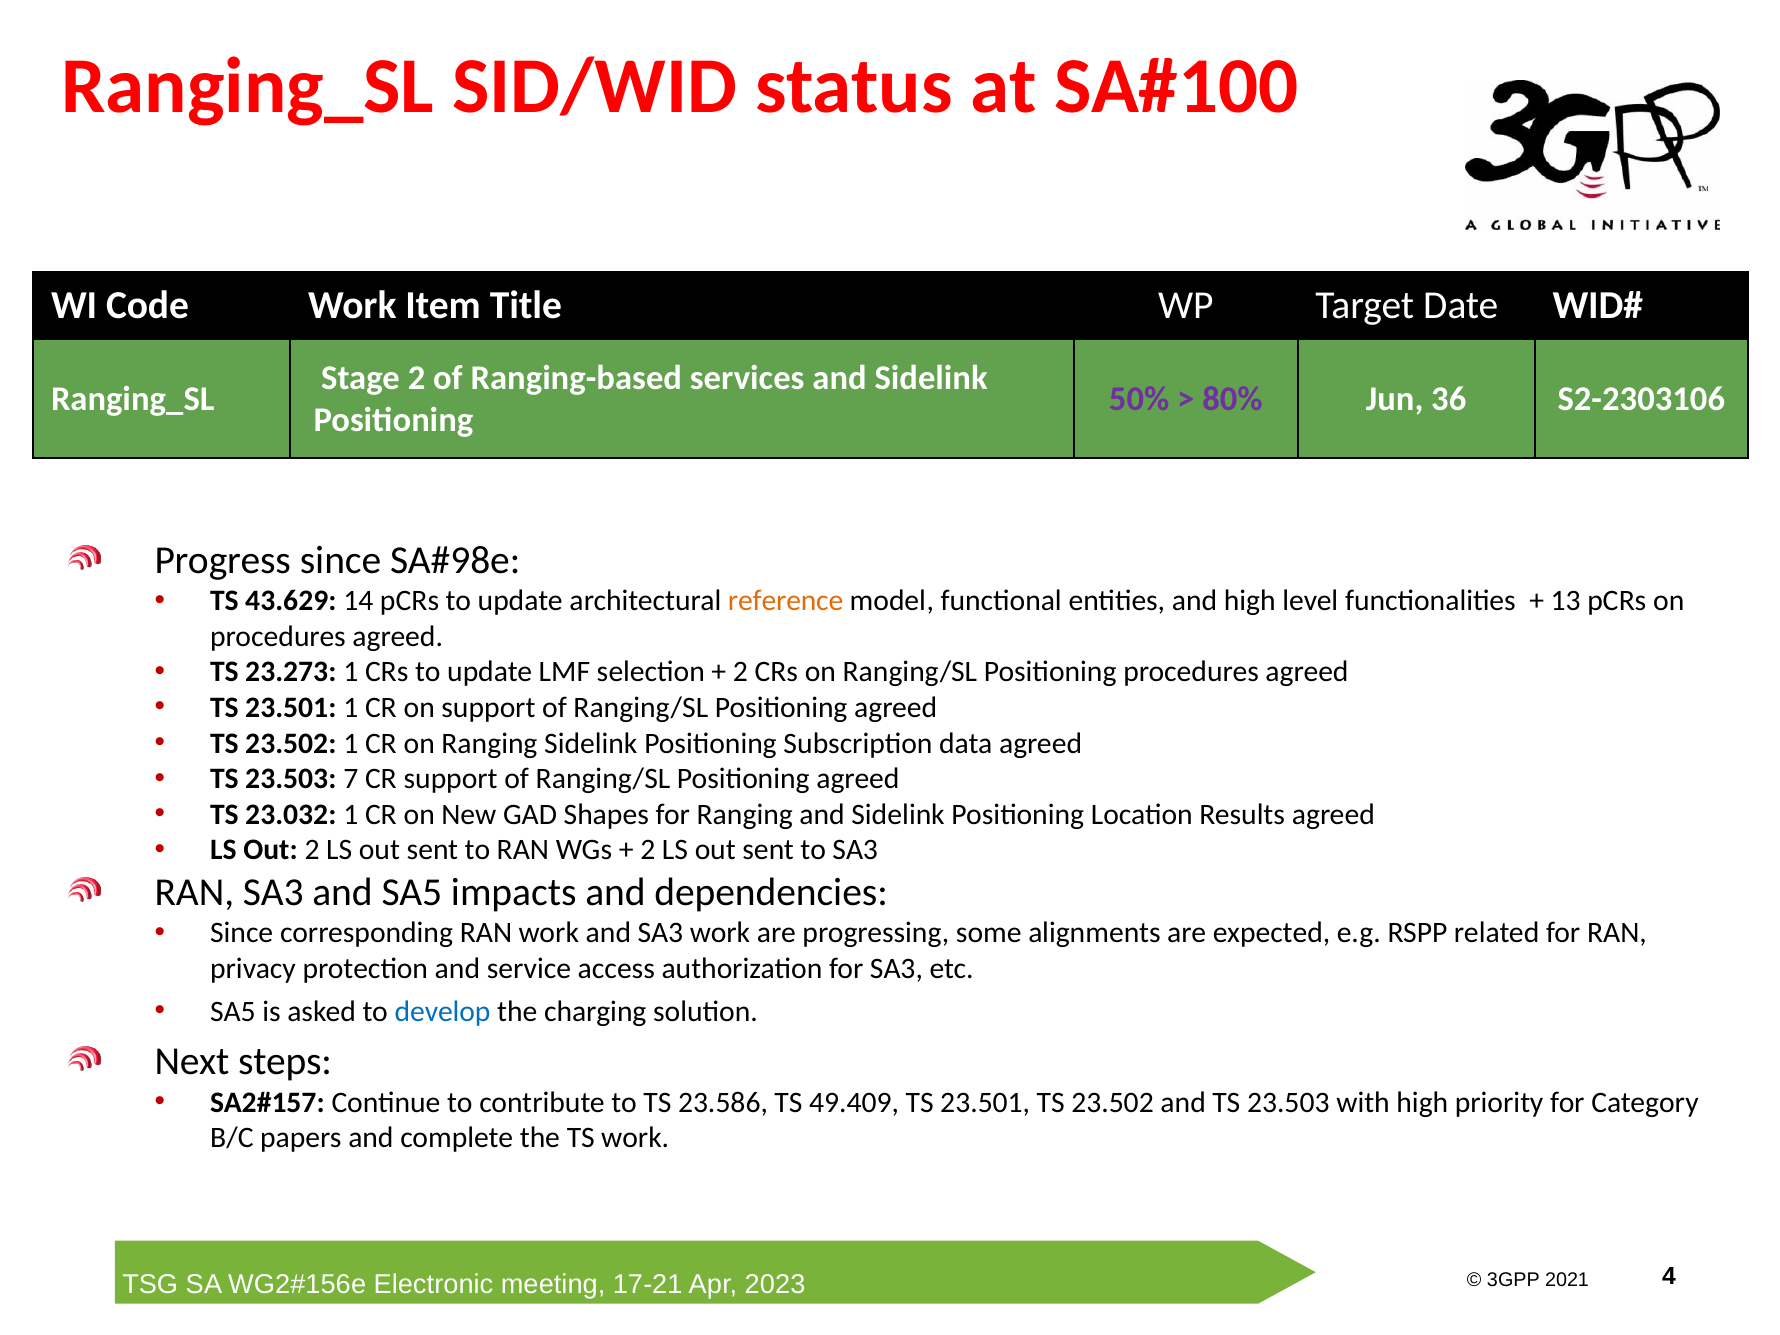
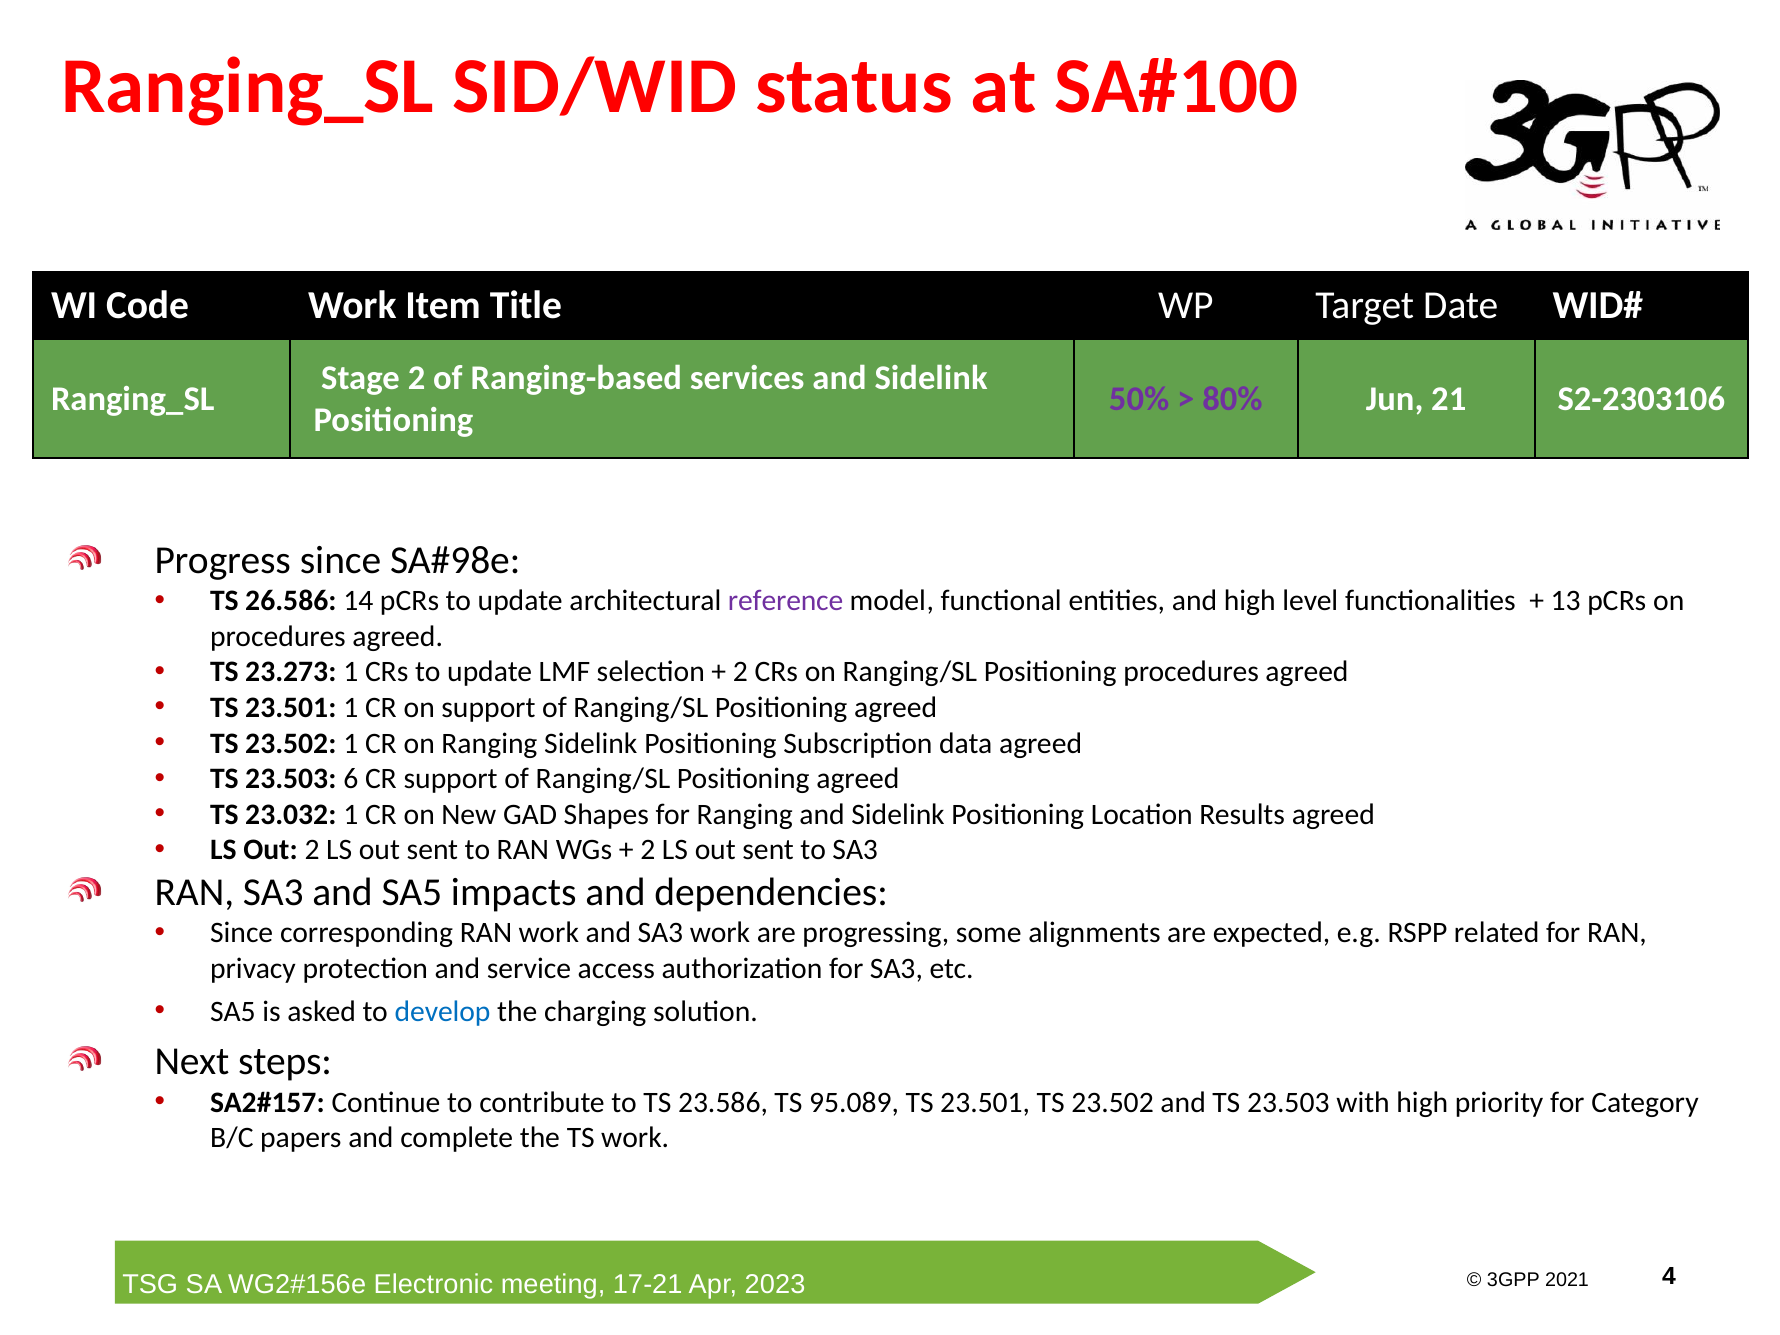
36: 36 -> 21
43.629: 43.629 -> 26.586
reference colour: orange -> purple
7: 7 -> 6
49.409: 49.409 -> 95.089
